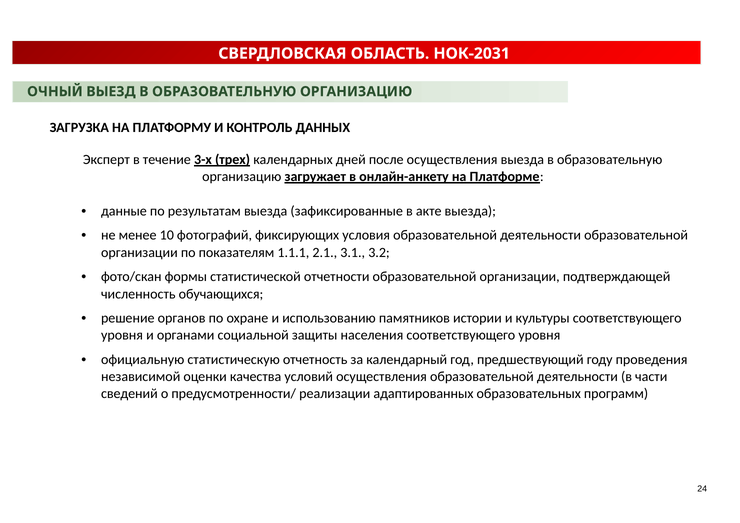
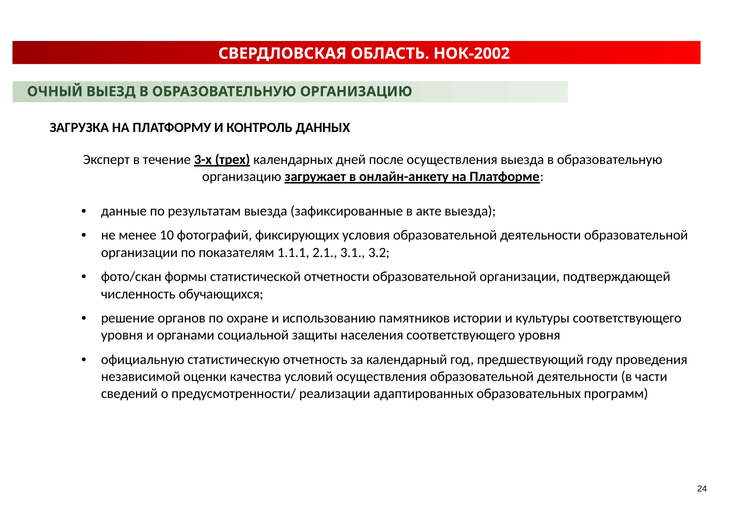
НОК-2031: НОК-2031 -> НОК-2002
